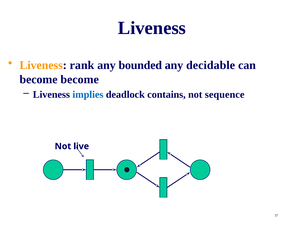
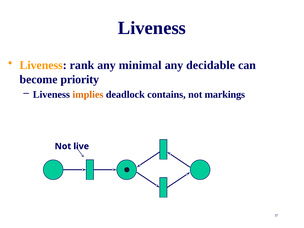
bounded: bounded -> minimal
become become: become -> priority
implies colour: blue -> orange
sequence: sequence -> markings
